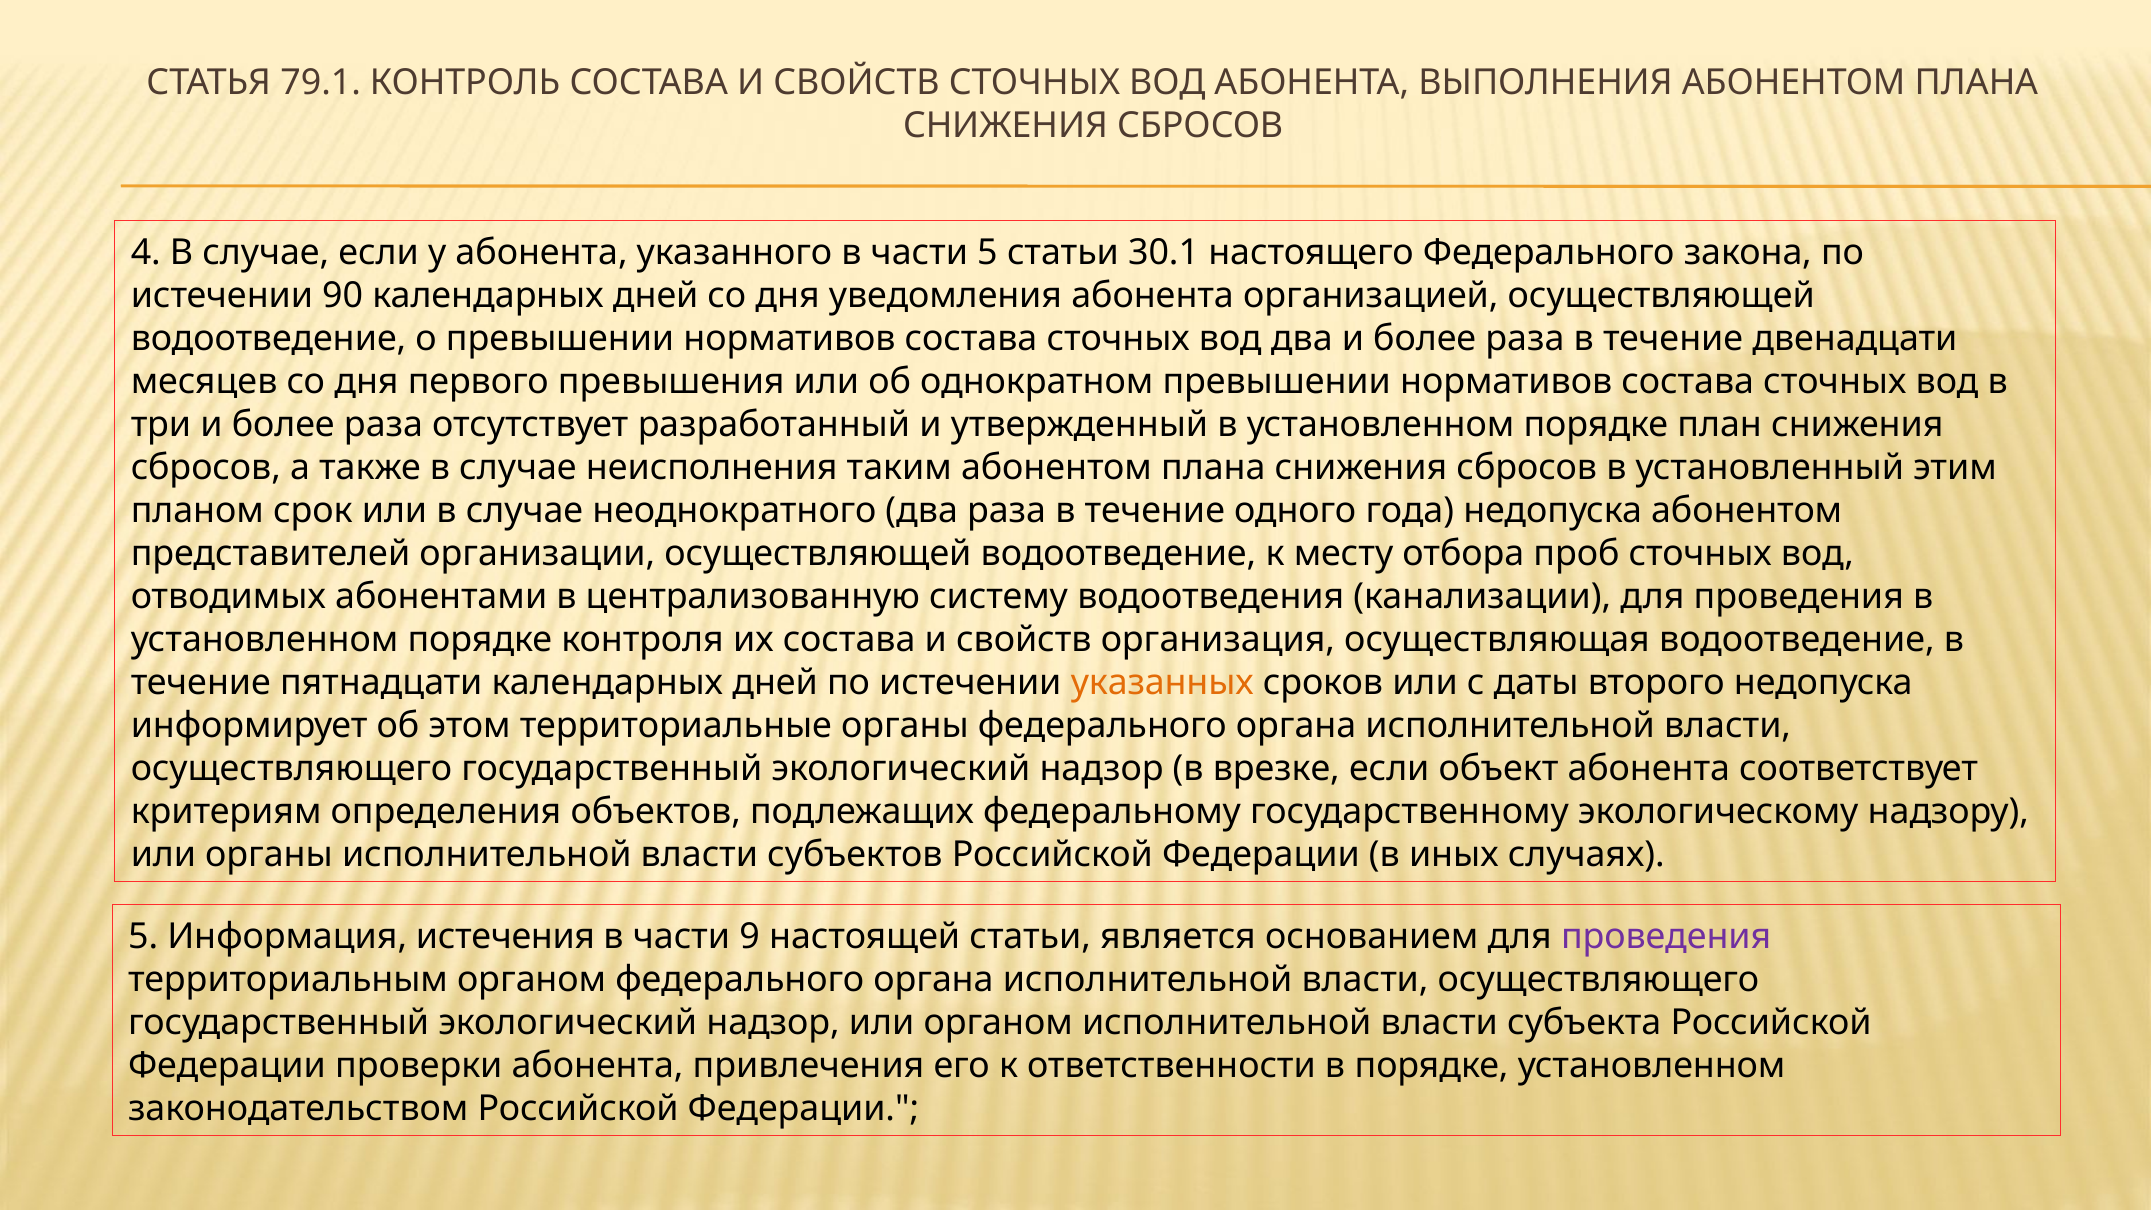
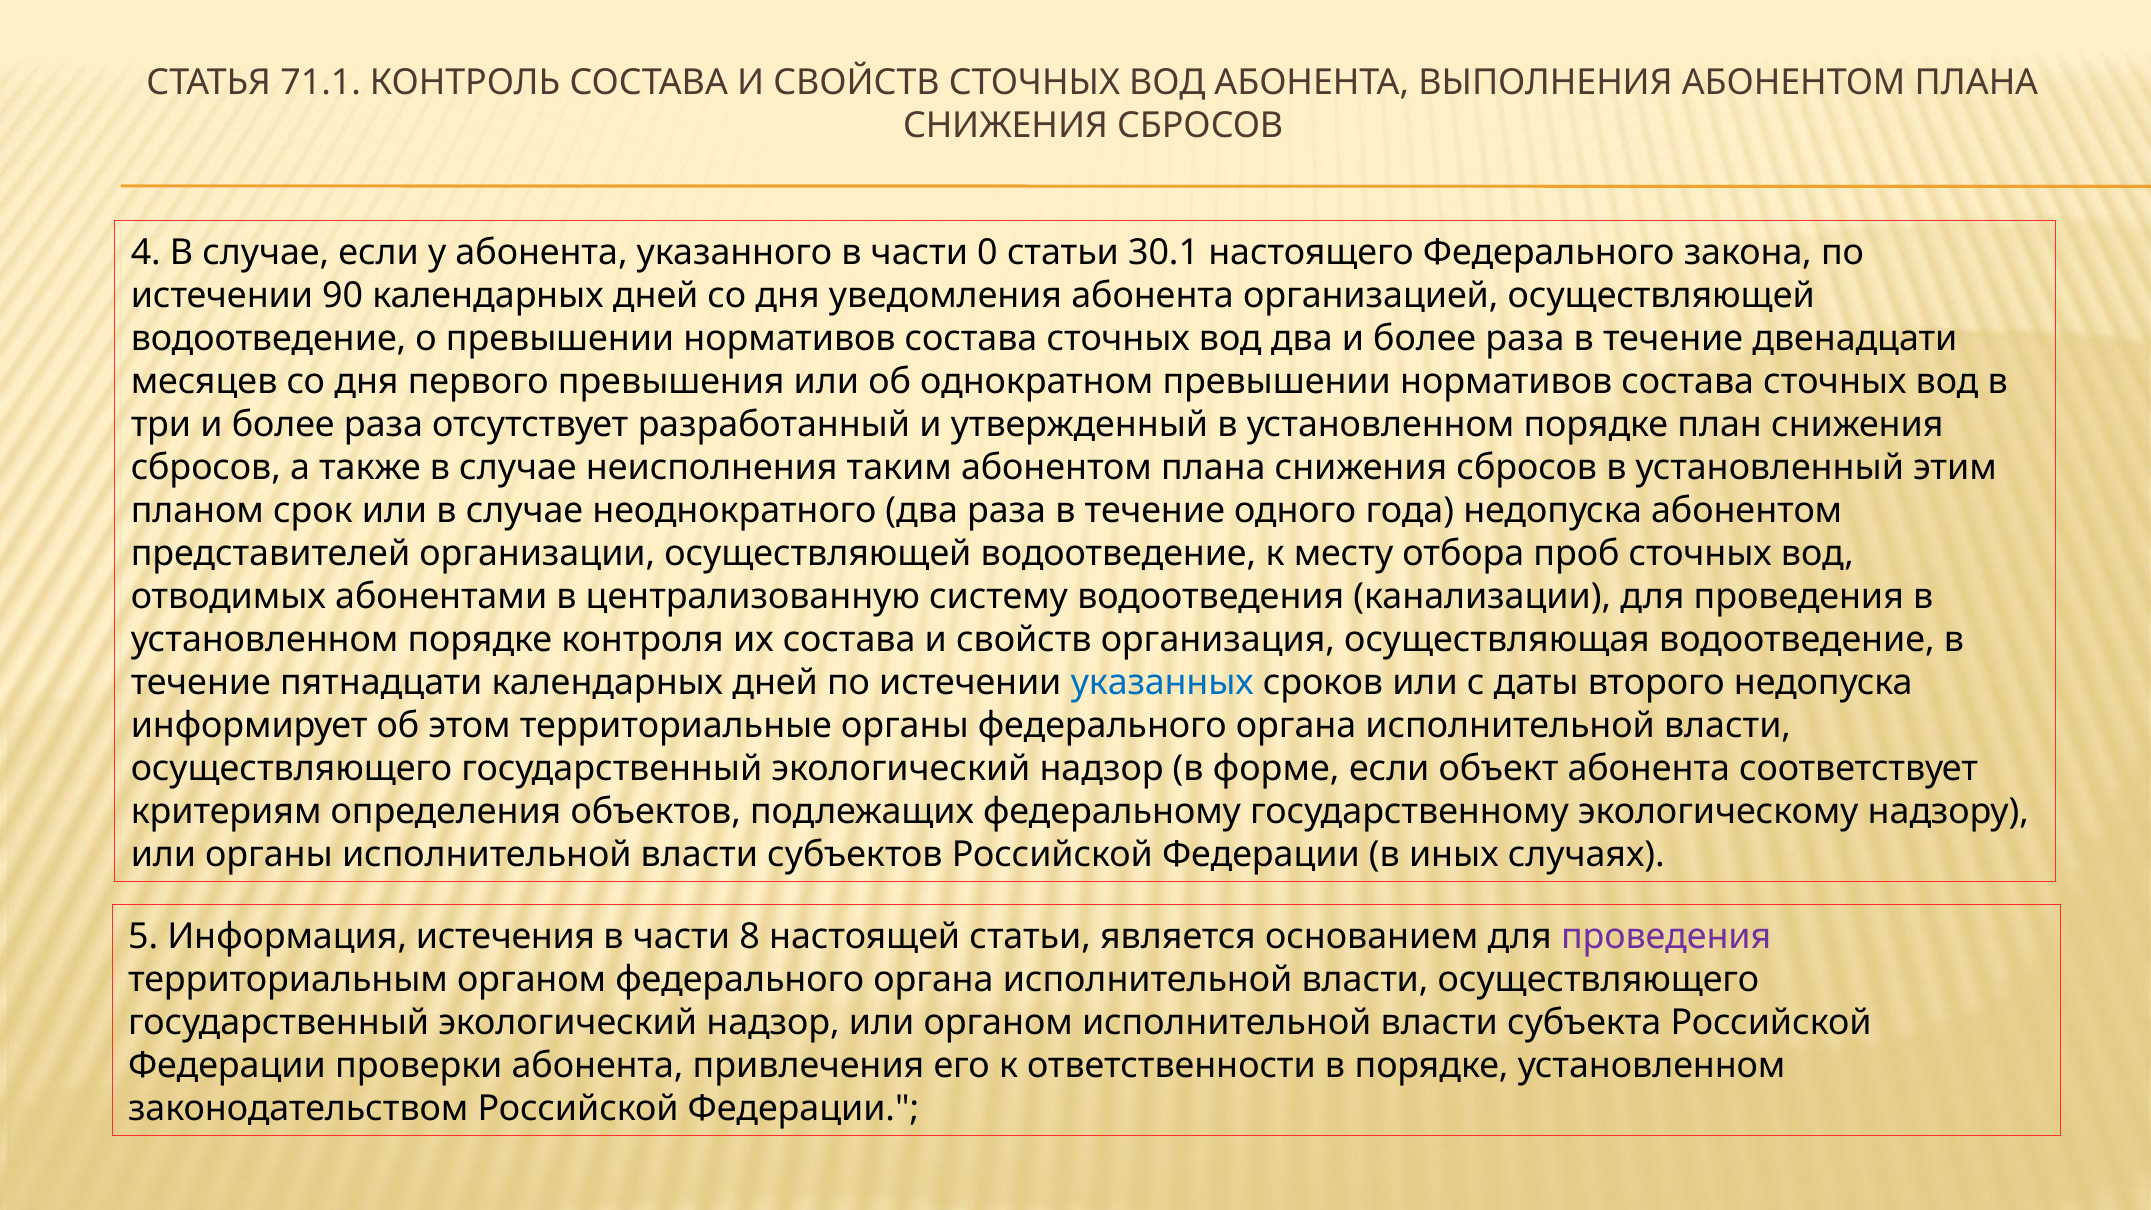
79.1: 79.1 -> 71.1
части 5: 5 -> 0
указанных colour: orange -> blue
врезке: врезке -> форме
9: 9 -> 8
